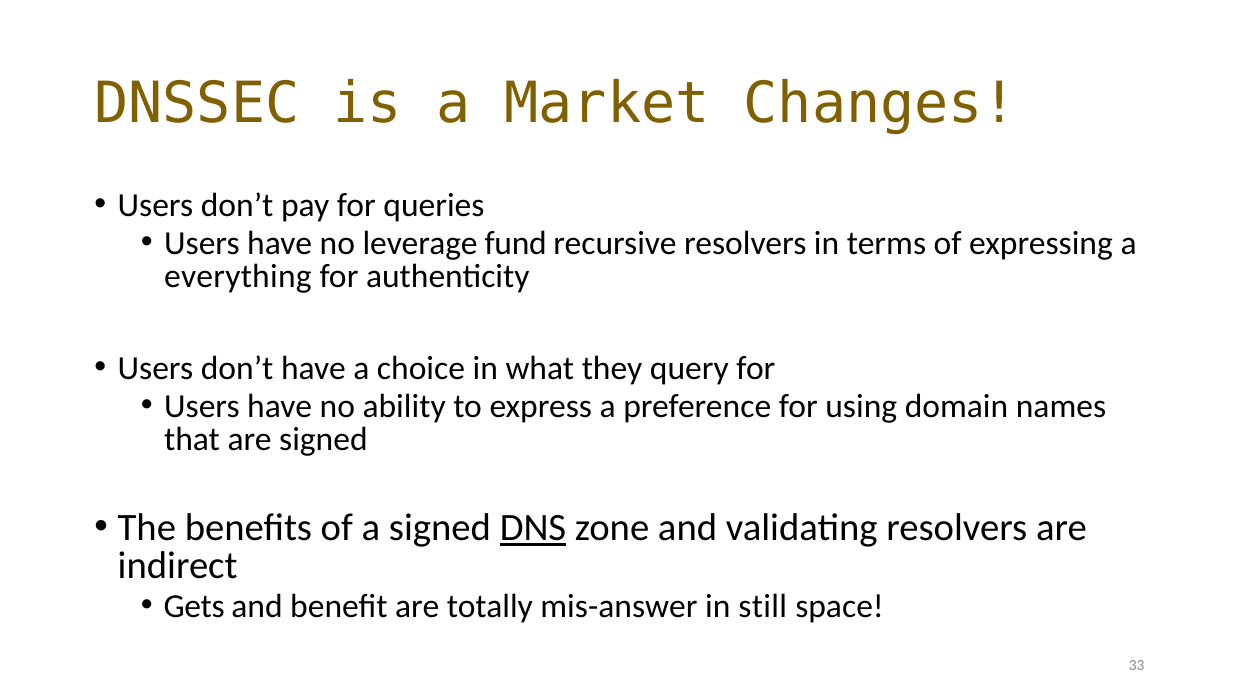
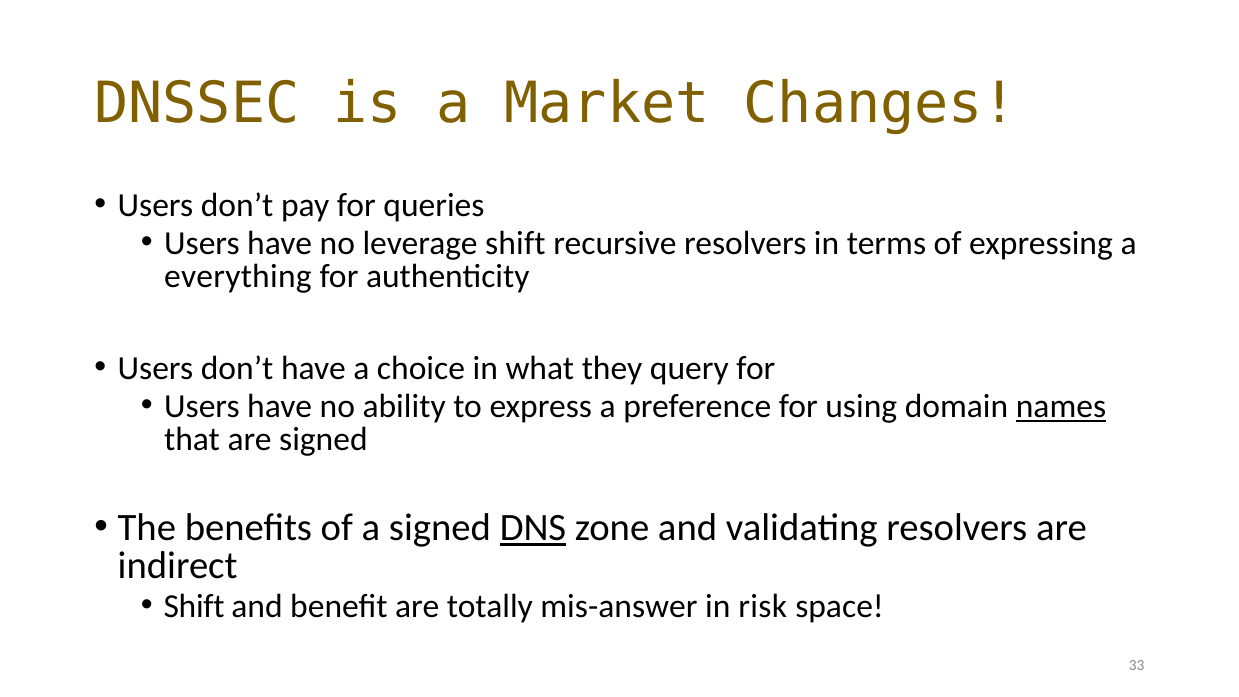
leverage fund: fund -> shift
names underline: none -> present
Gets at (194, 606): Gets -> Shift
still: still -> risk
